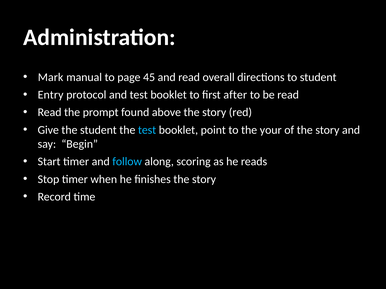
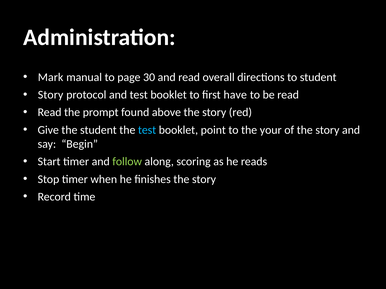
45: 45 -> 30
Entry at (51, 95): Entry -> Story
after: after -> have
follow colour: light blue -> light green
